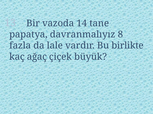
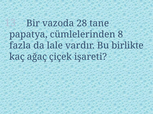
14: 14 -> 28
davranmalıyız: davranmalıyız -> cümlelerinden
büyük: büyük -> işareti
